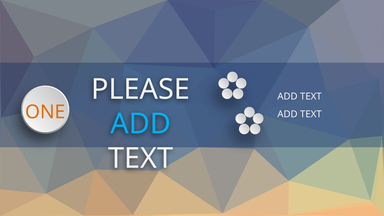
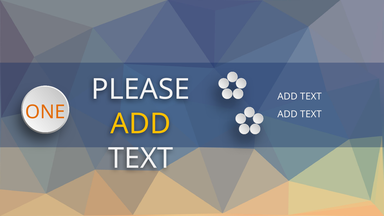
ADD at (141, 124) colour: light blue -> yellow
